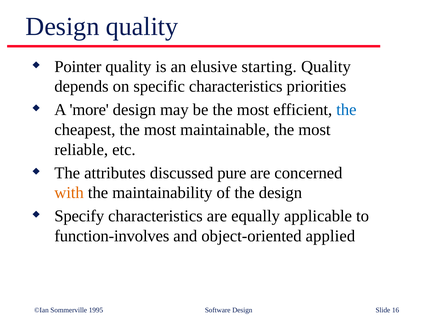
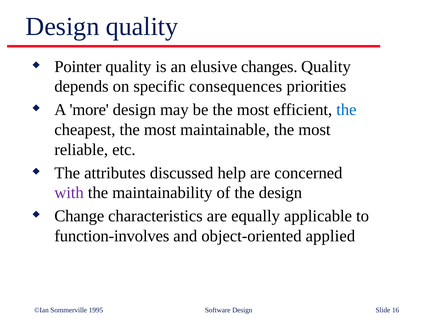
starting: starting -> changes
specific characteristics: characteristics -> consequences
pure: pure -> help
with colour: orange -> purple
Specify: Specify -> Change
